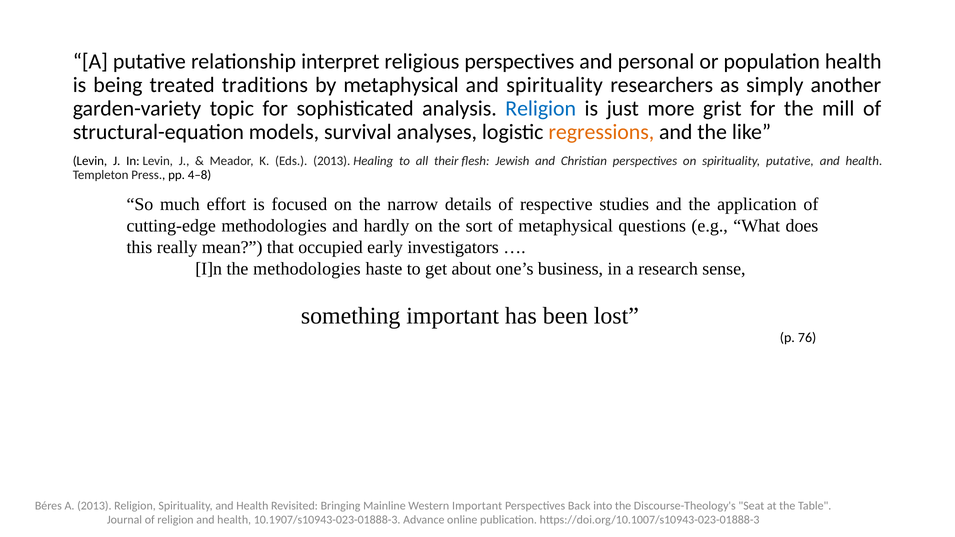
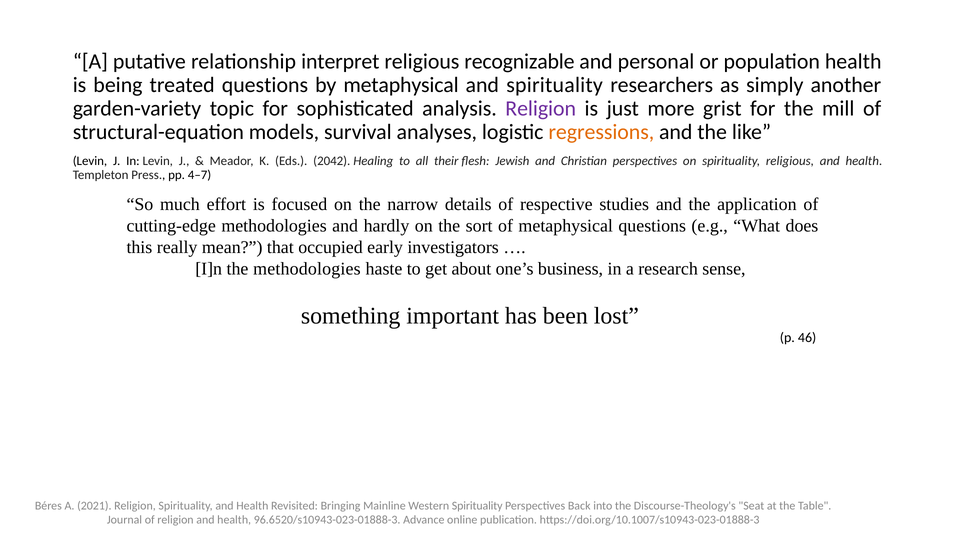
religious perspectives: perspectives -> recognizable
treated traditions: traditions -> questions
Religion at (541, 109) colour: blue -> purple
Eds 2013: 2013 -> 2042
spirituality putative: putative -> religious
4–8: 4–8 -> 4–7
76: 76 -> 46
A 2013: 2013 -> 2021
Western Important: Important -> Spirituality
10.1907/s10943-023-01888-3: 10.1907/s10943-023-01888-3 -> 96.6520/s10943-023-01888-3
